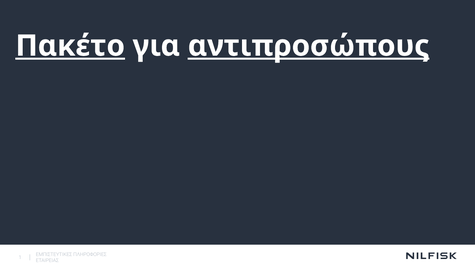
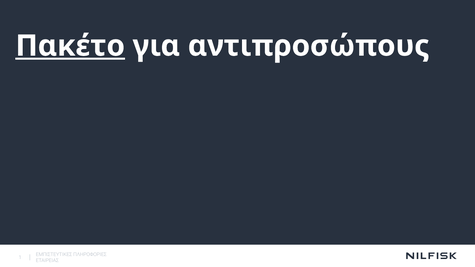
αντιπροσώπους underline: present -> none
